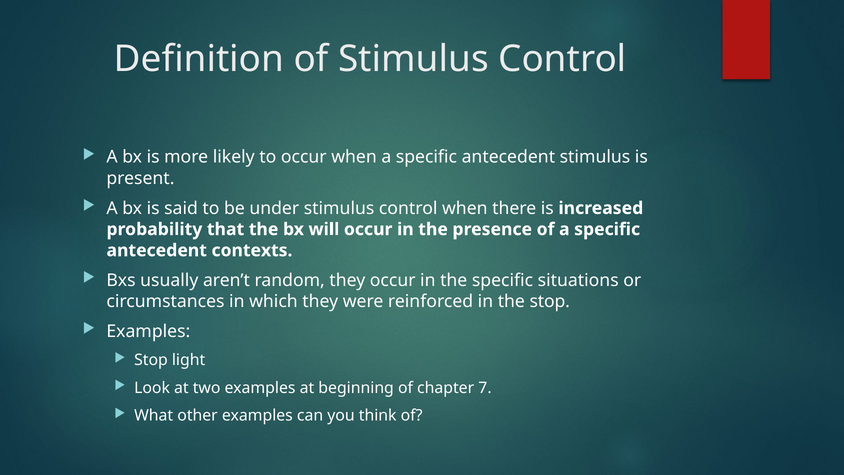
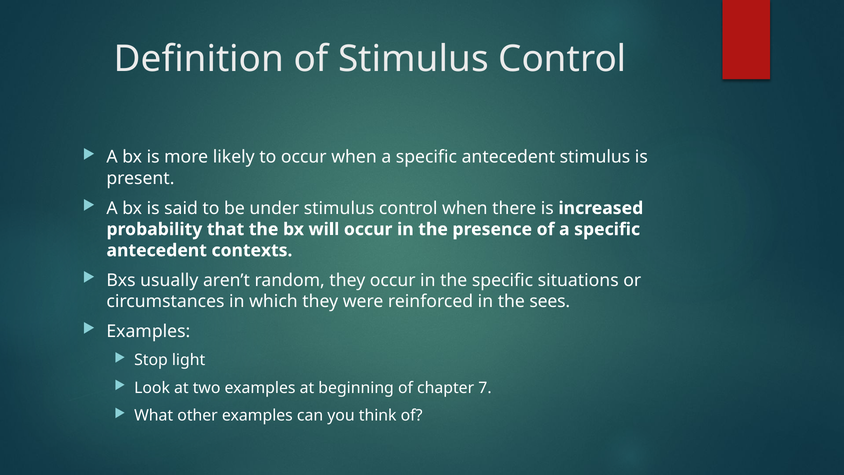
the stop: stop -> sees
